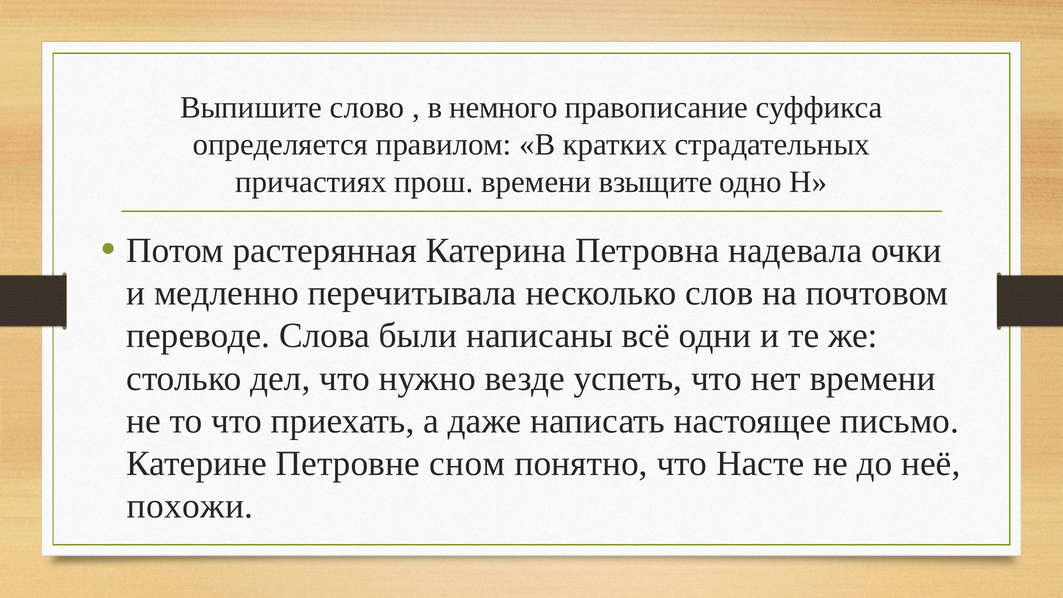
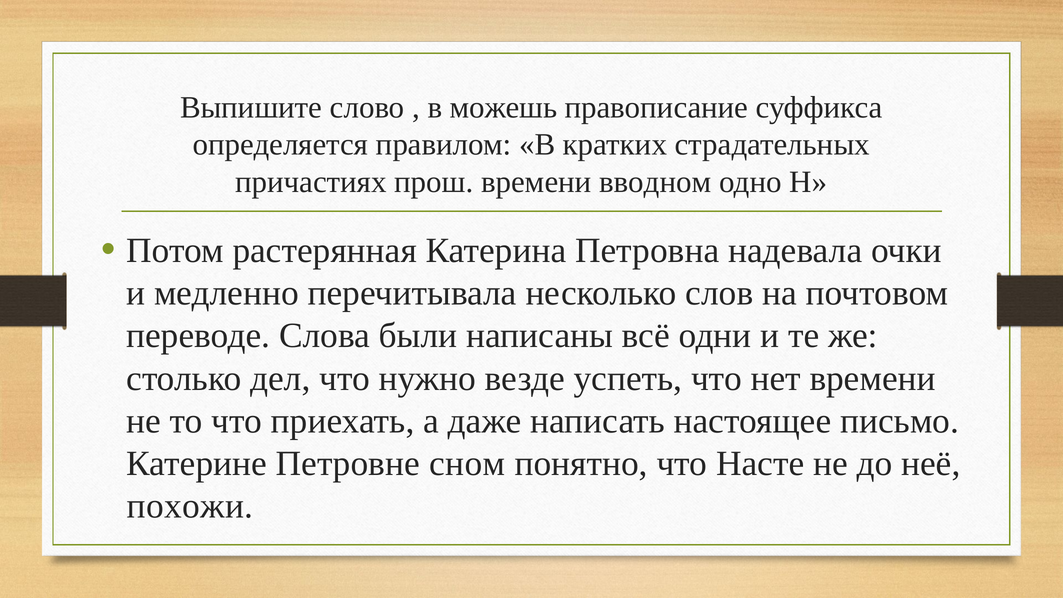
немного: немного -> можешь
взыщите: взыщите -> вводном
